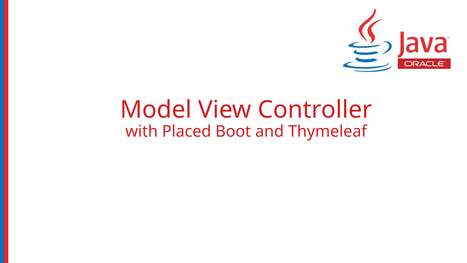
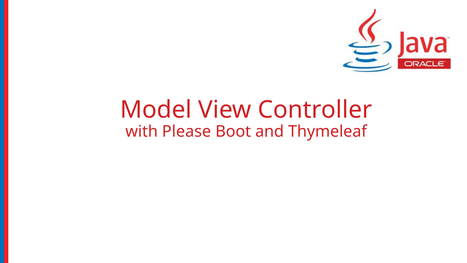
Placed: Placed -> Please
